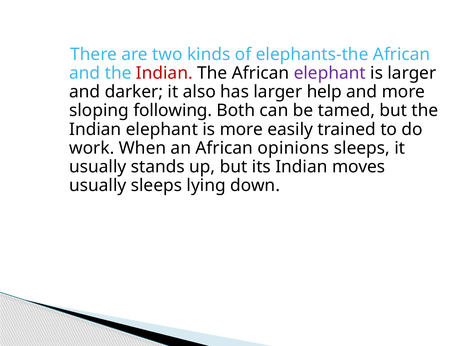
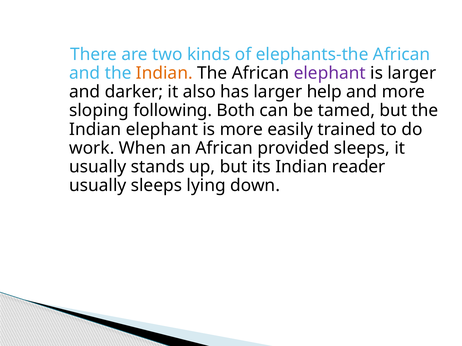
Indian at (164, 73) colour: red -> orange
opinions: opinions -> provided
moves: moves -> reader
